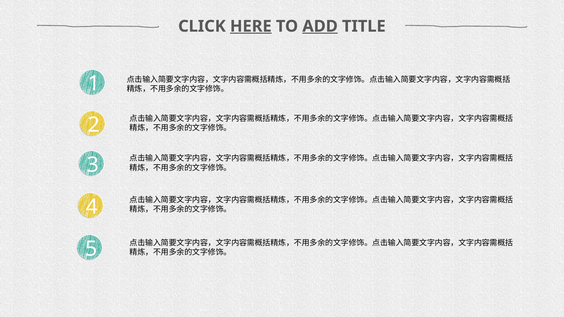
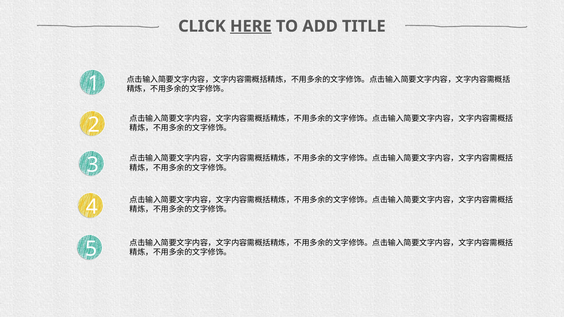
ADD underline: present -> none
